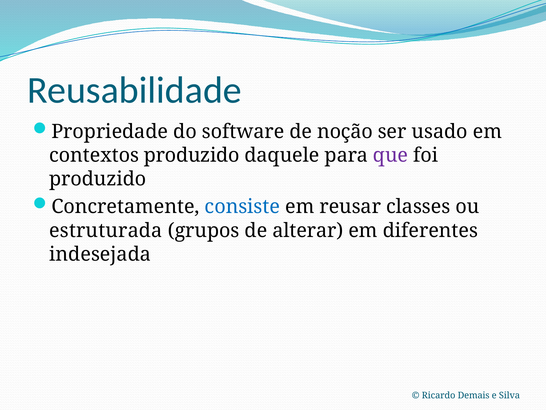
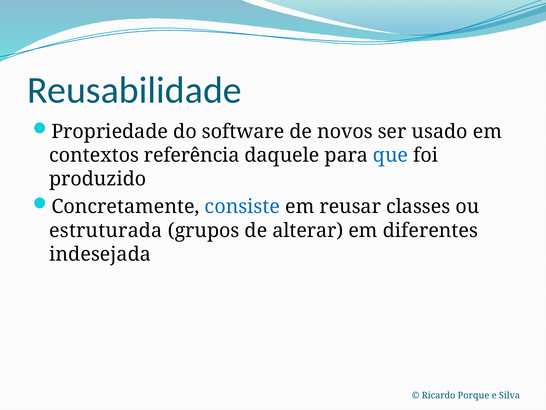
noção: noção -> novos
contextos produzido: produzido -> referência
que colour: purple -> blue
Demais: Demais -> Porque
